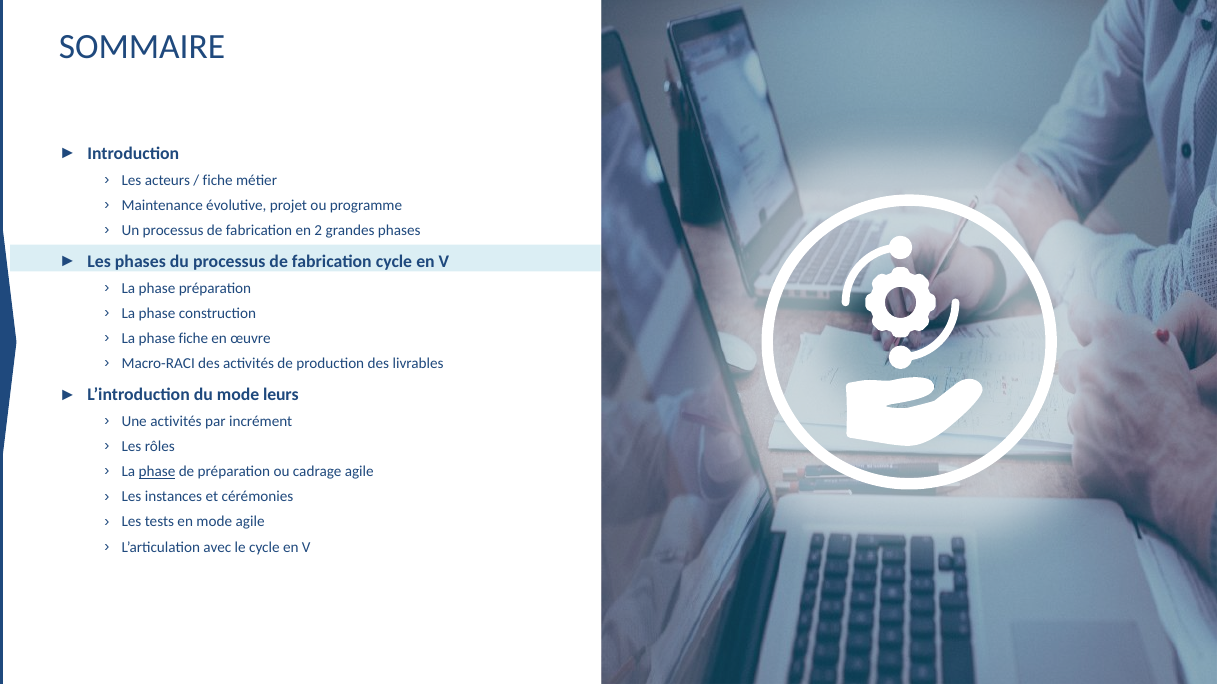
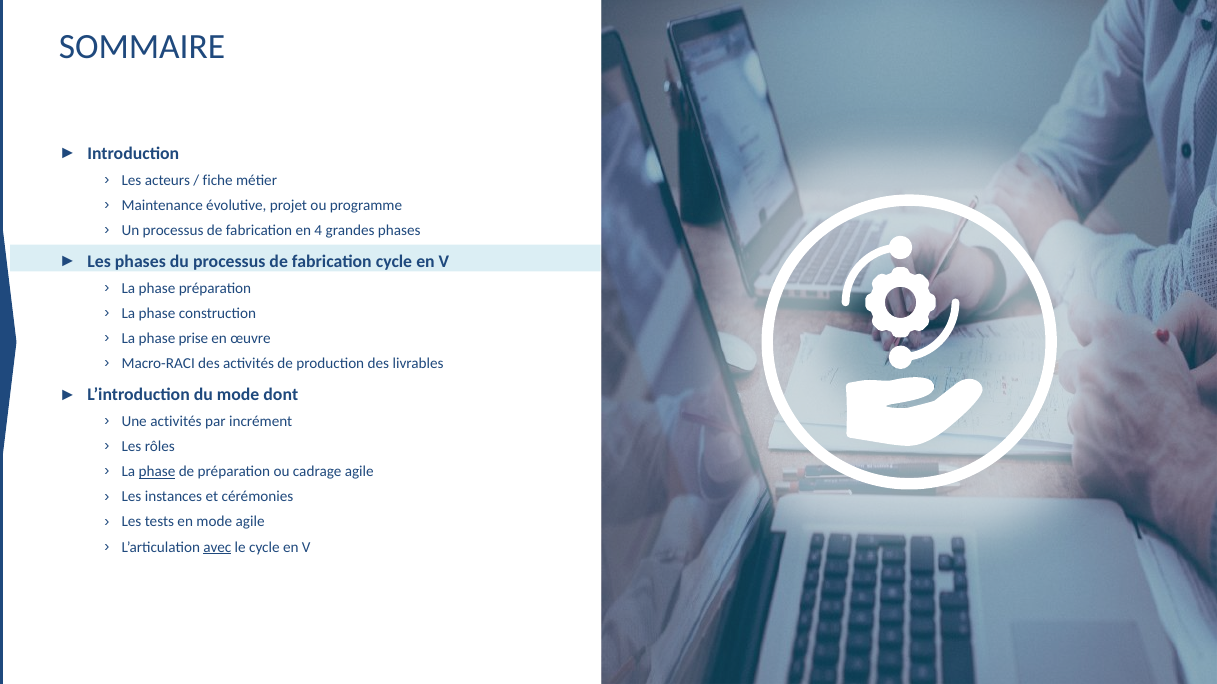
2: 2 -> 4
phase fiche: fiche -> prise
leurs: leurs -> dont
avec underline: none -> present
